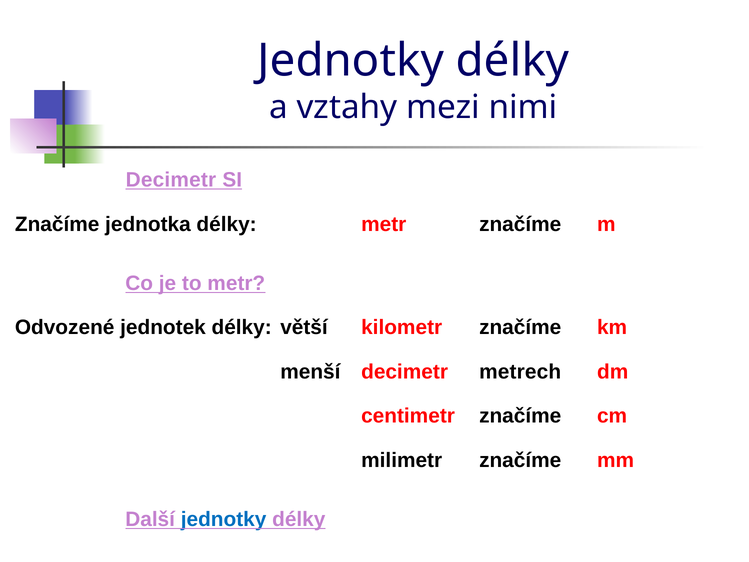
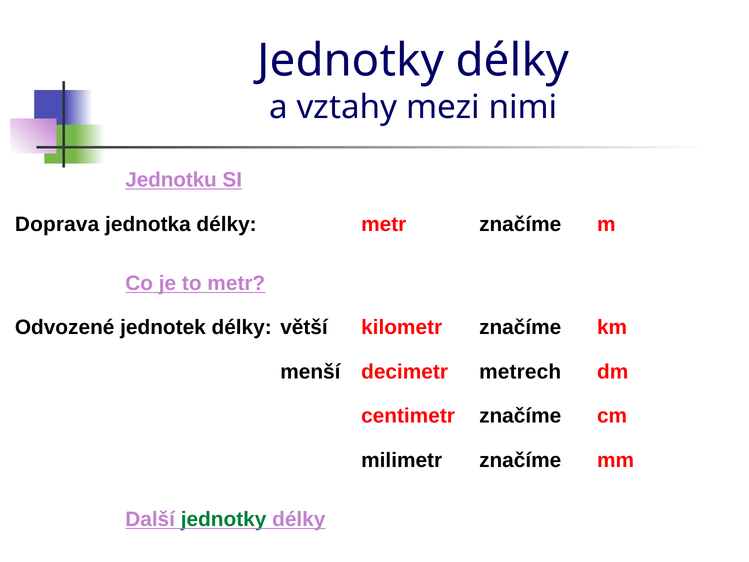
Decimetr at (171, 180): Decimetr -> Jednotku
Značíme at (57, 224): Značíme -> Doprava
jednotky at (224, 519) colour: blue -> green
